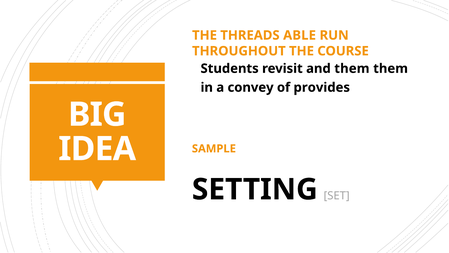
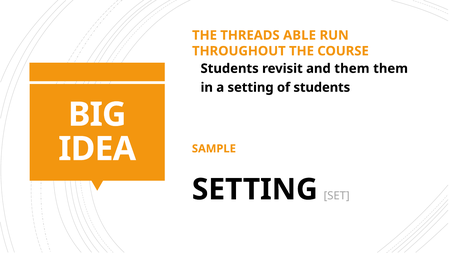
a convey: convey -> setting
of provides: provides -> students
